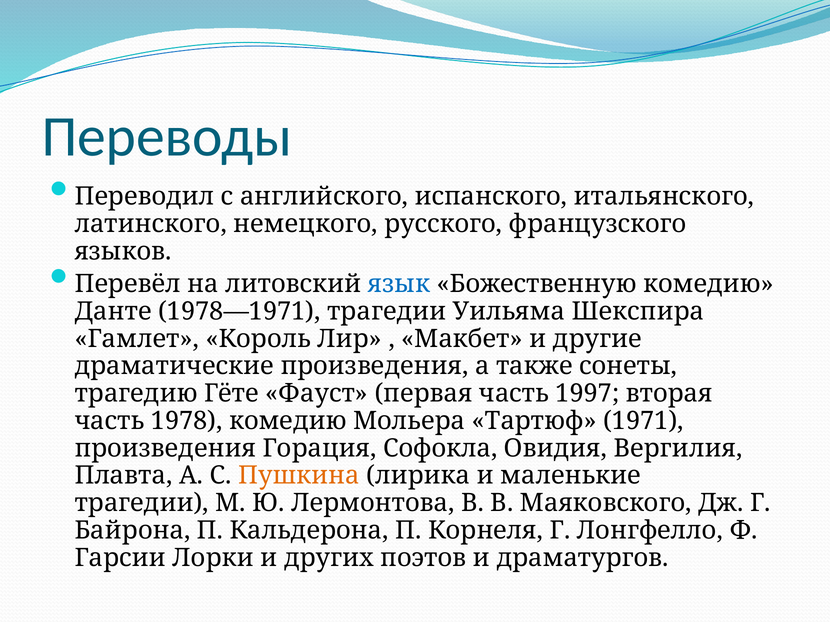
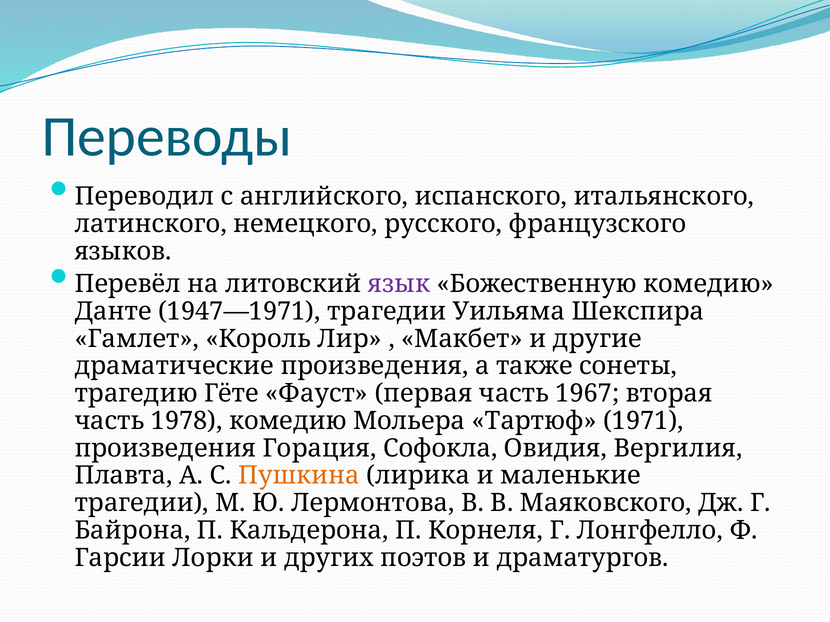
язык colour: blue -> purple
1978—1971: 1978—1971 -> 1947—1971
1997: 1997 -> 1967
